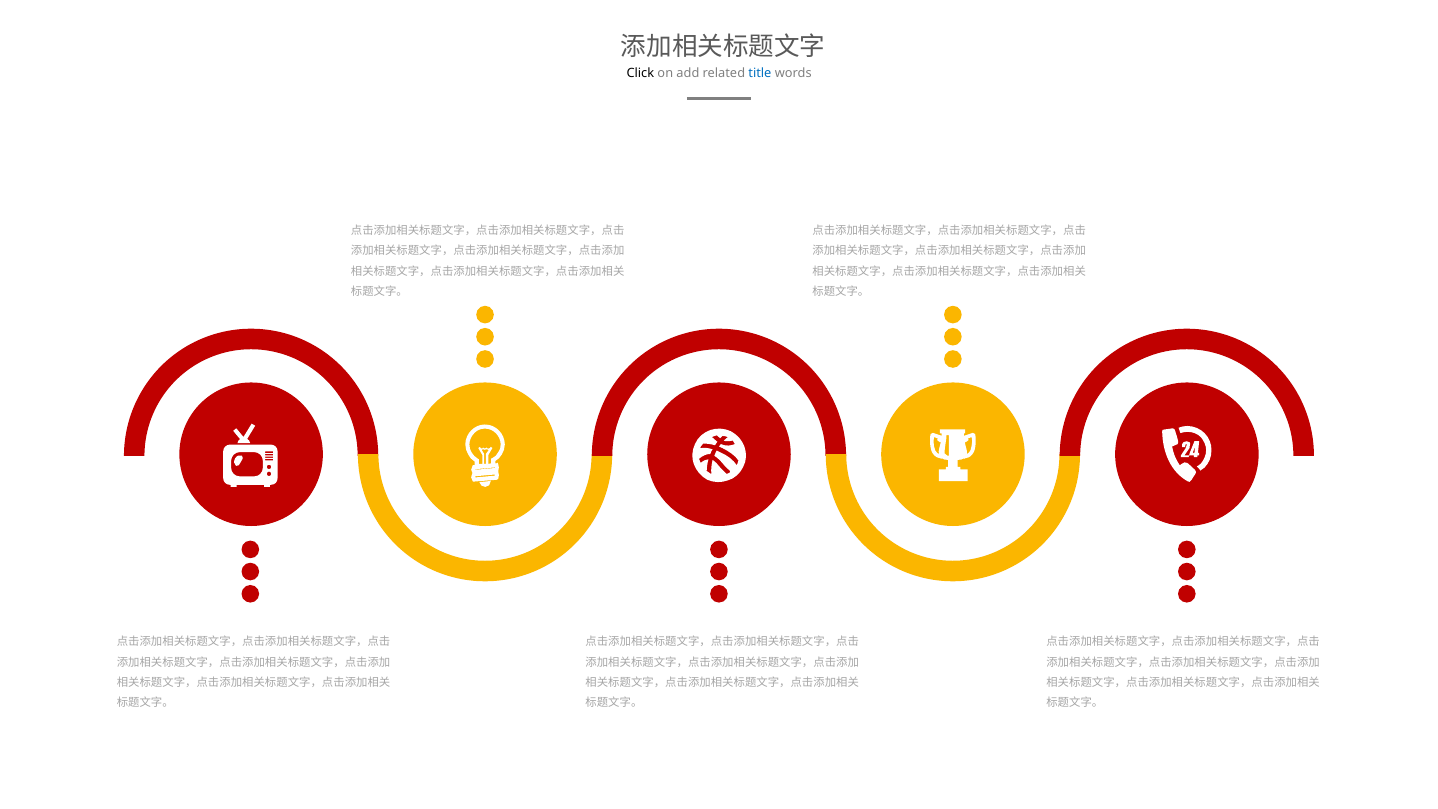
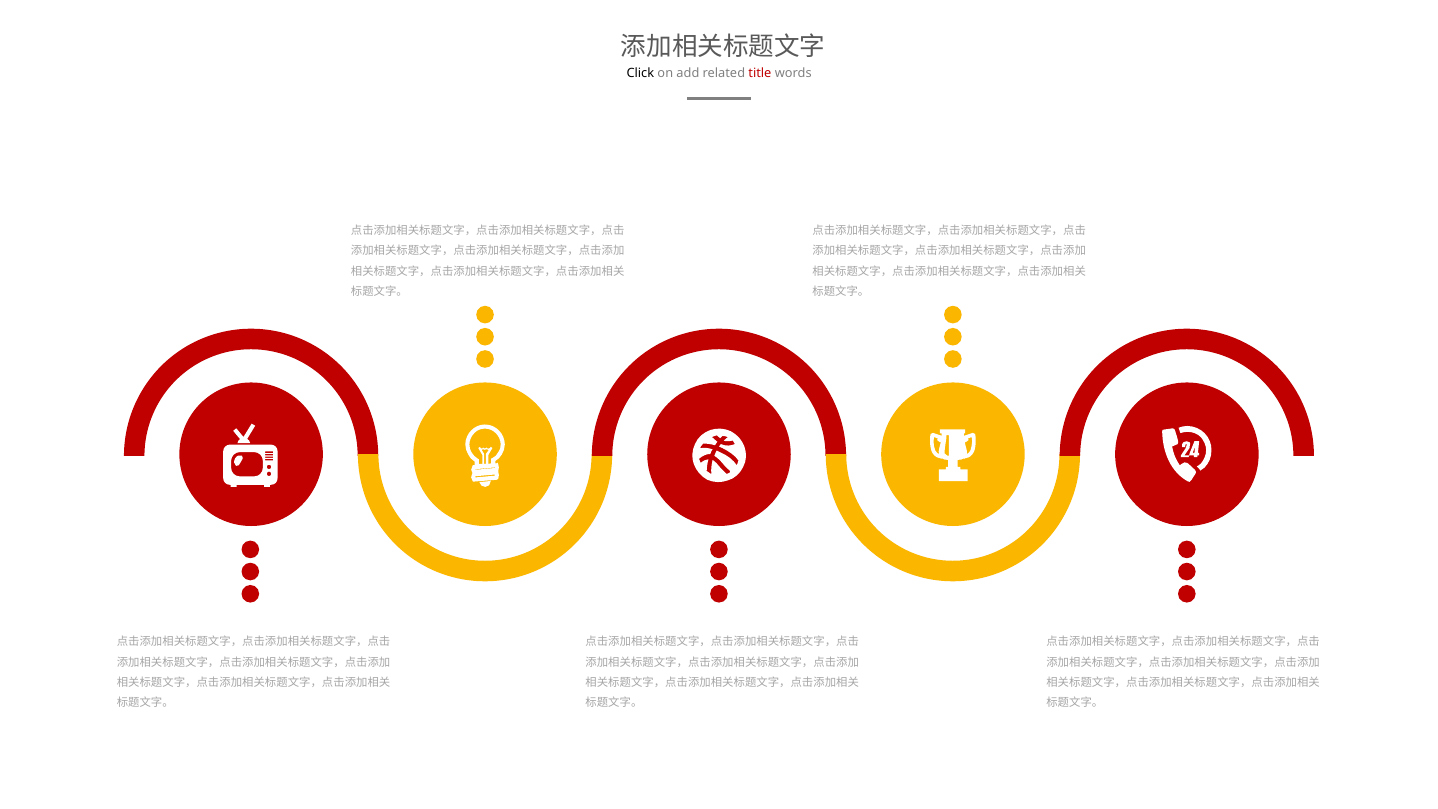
title colour: blue -> red
